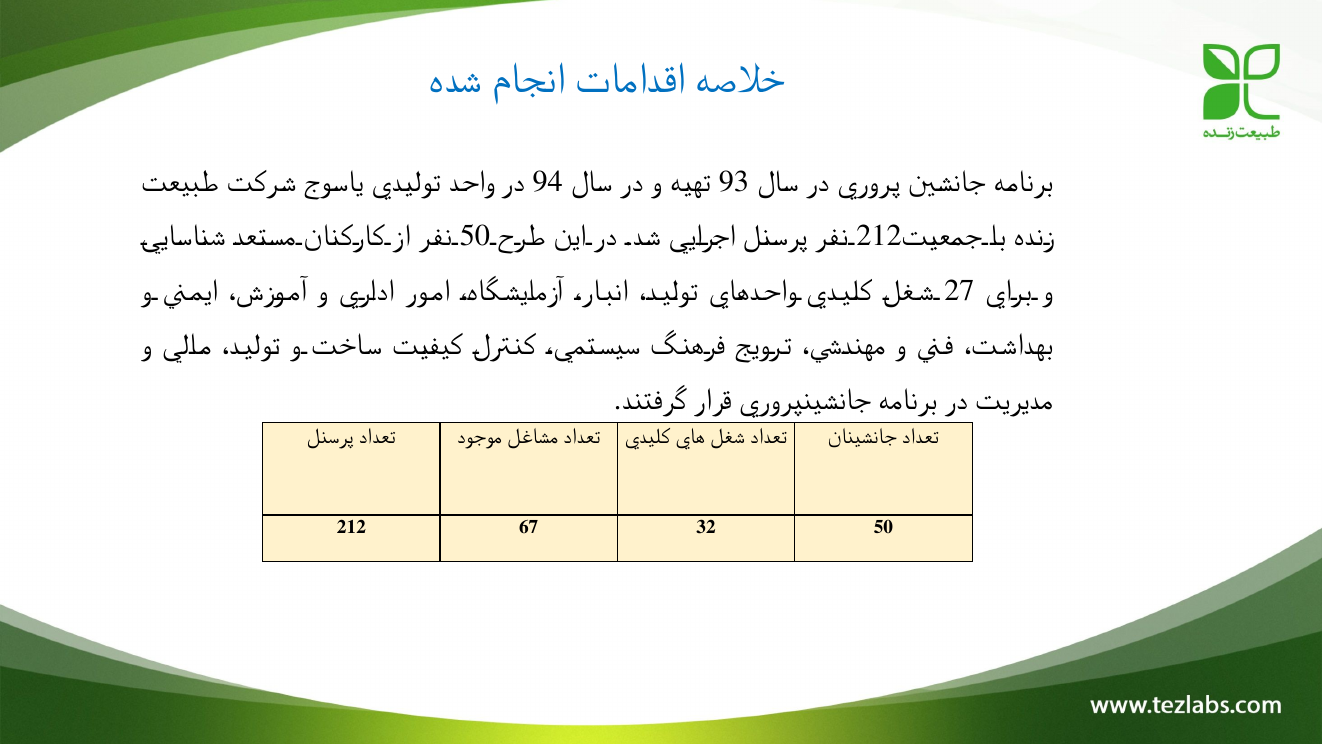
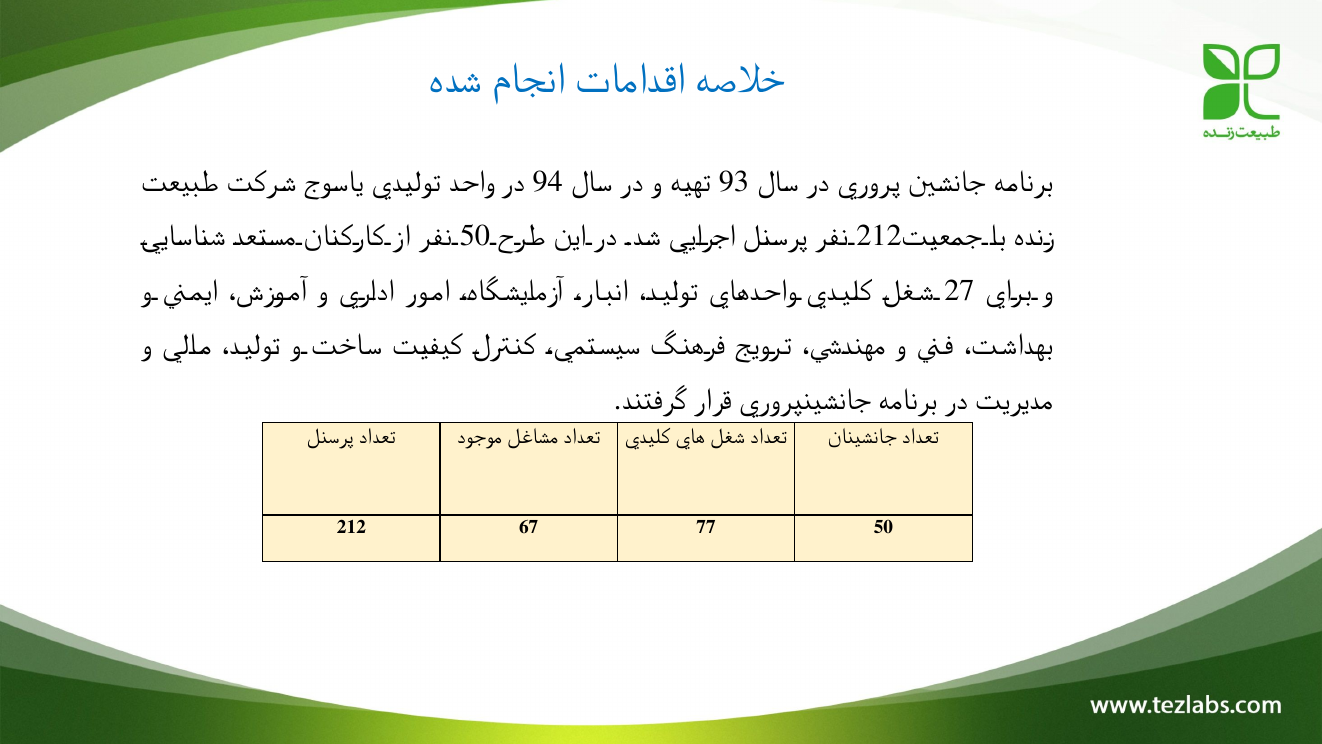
32: 32 -> 77
